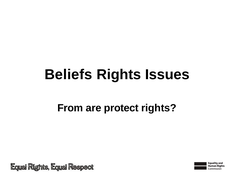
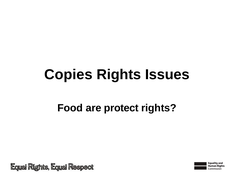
Beliefs: Beliefs -> Copies
From: From -> Food
